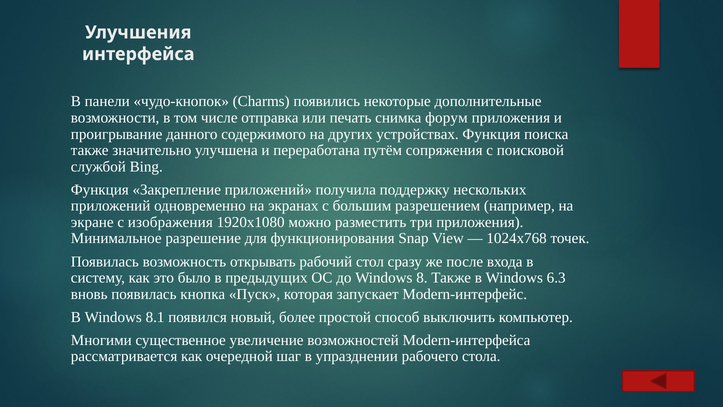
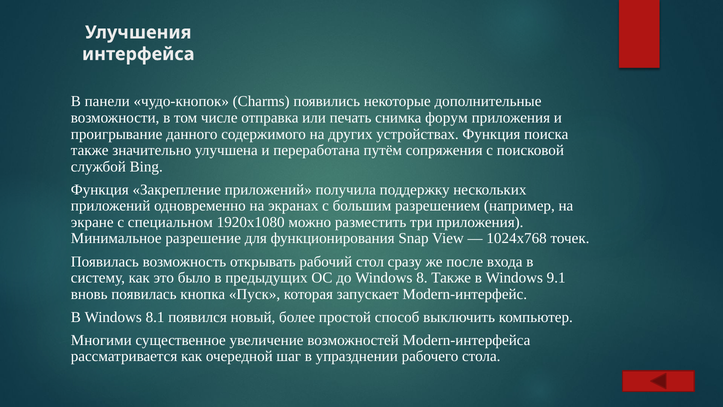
изображения: изображения -> специальном
6.3: 6.3 -> 9.1
